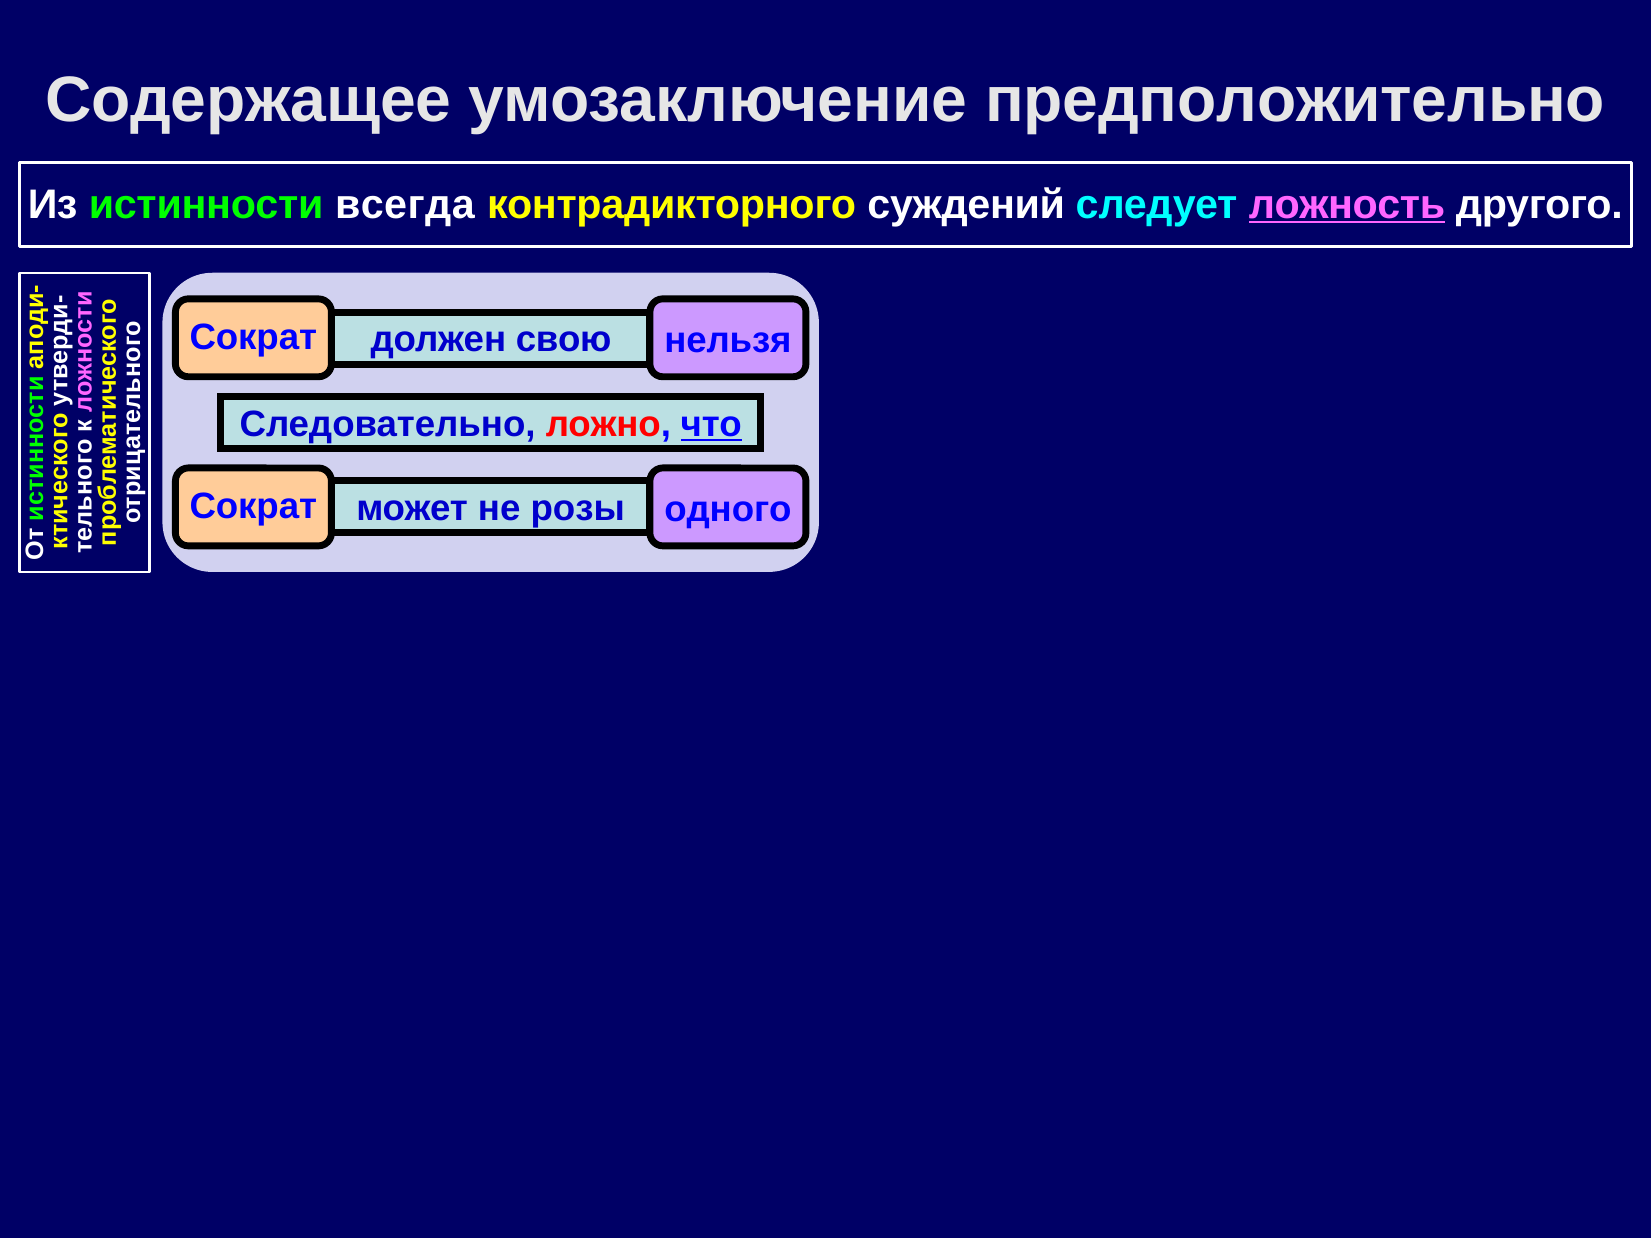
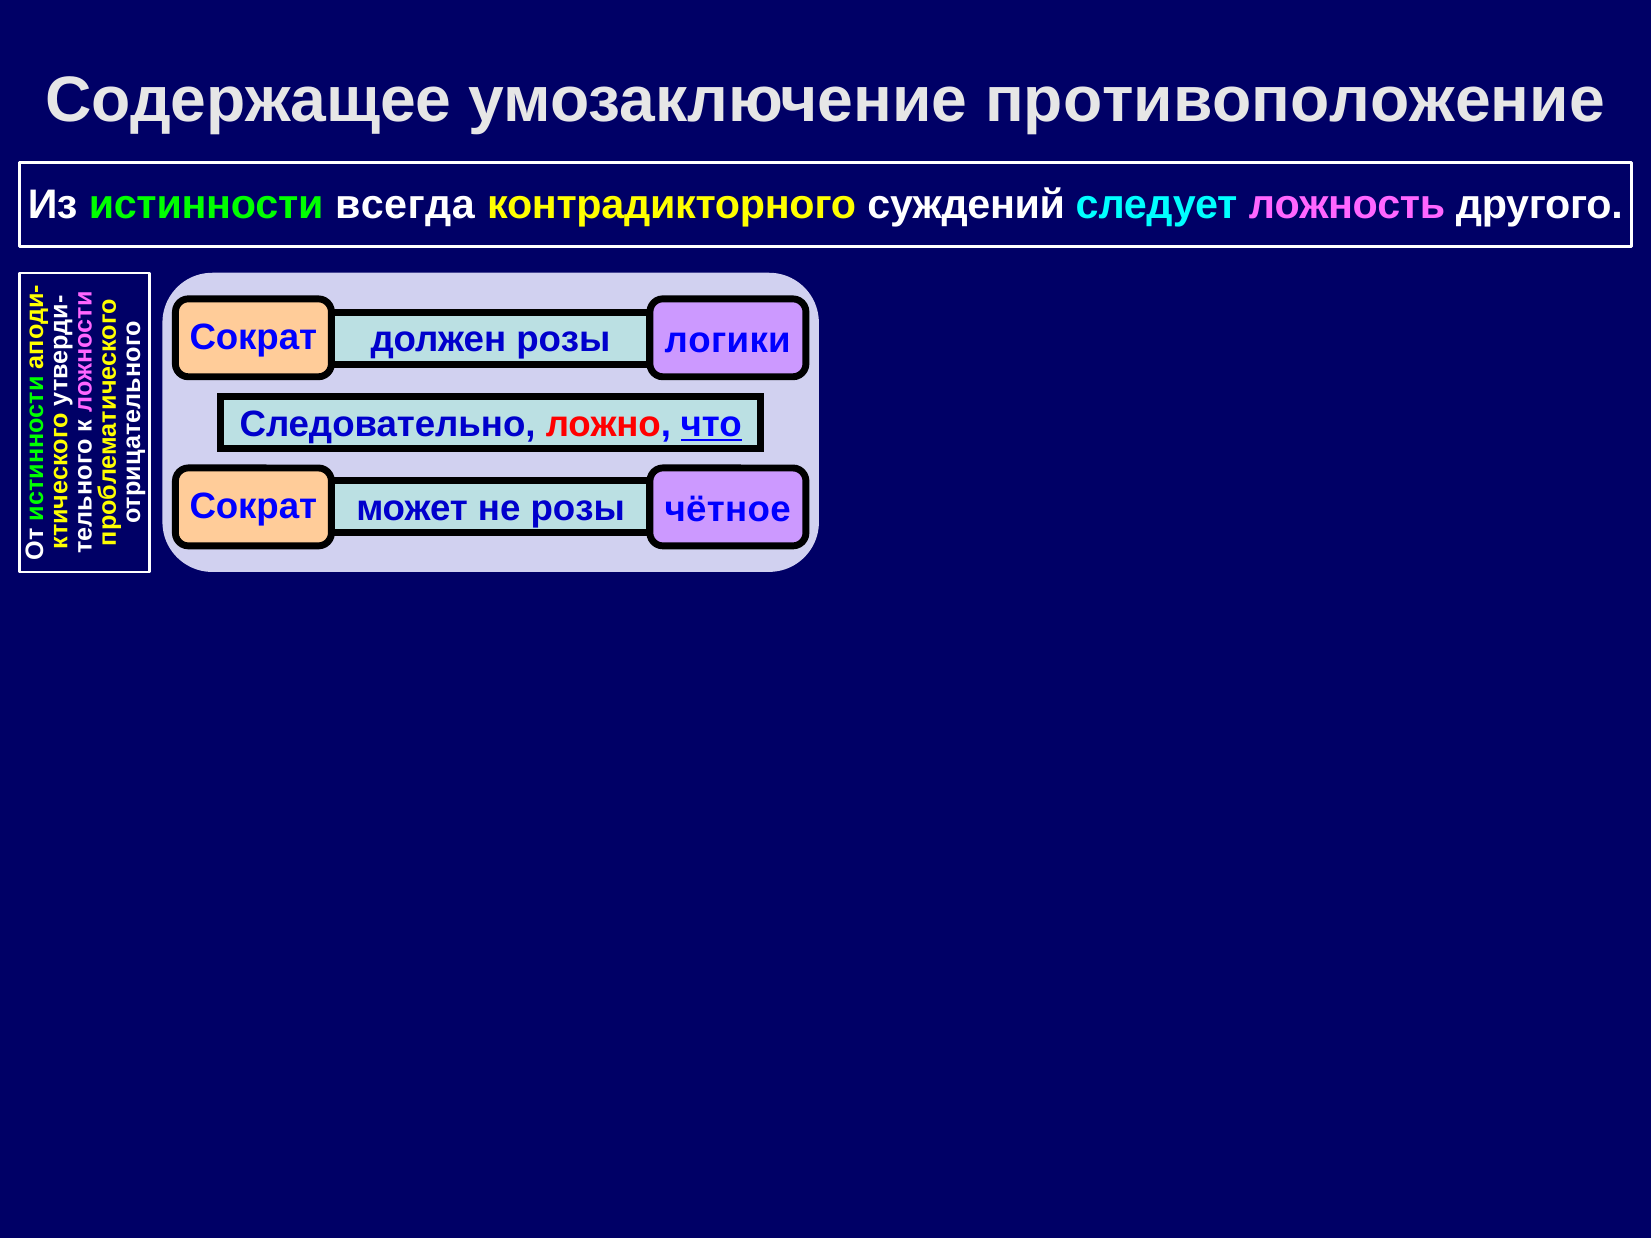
предположительно: предположительно -> противоположение
ложность underline: present -> none
нельзя: нельзя -> логики
должен свою: свою -> розы
одного: одного -> чётное
